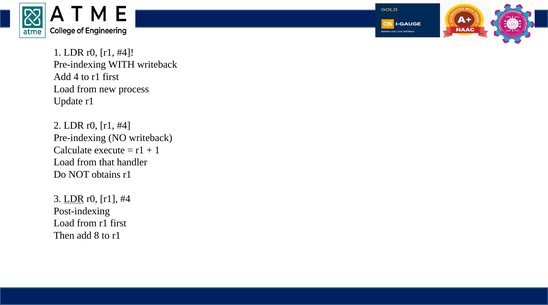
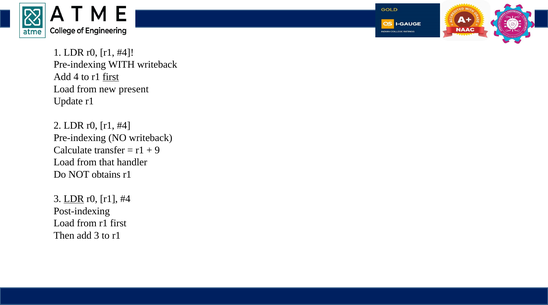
first at (111, 77) underline: none -> present
process: process -> present
execute: execute -> transfer
1 at (157, 150): 1 -> 9
add 8: 8 -> 3
